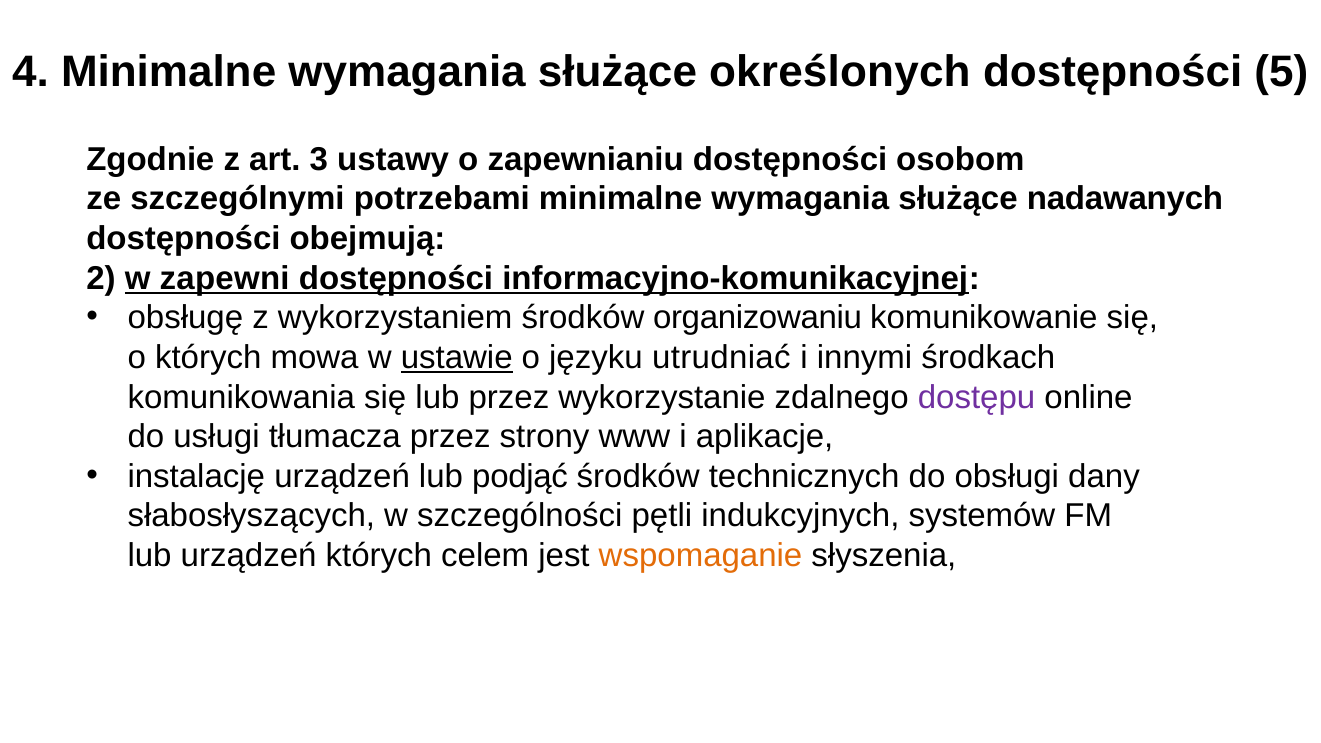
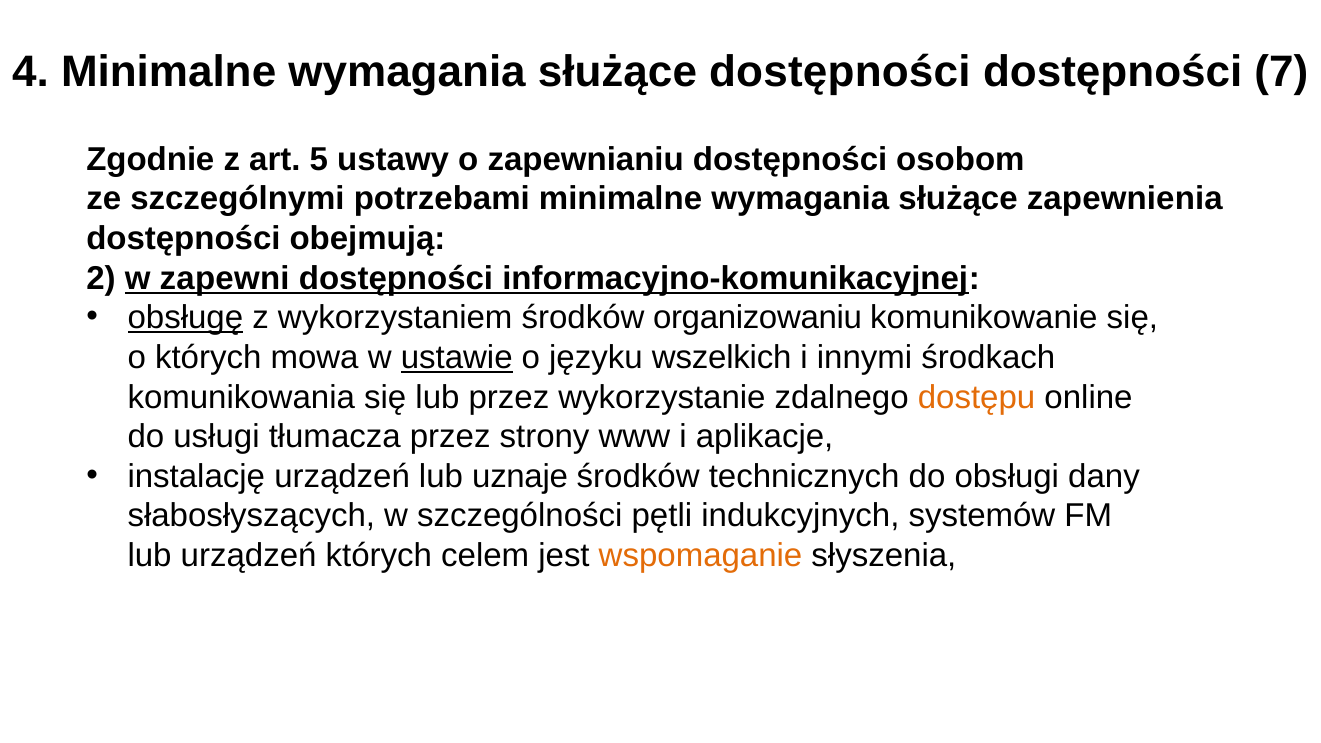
służące określonych: określonych -> dostępności
5: 5 -> 7
3: 3 -> 5
nadawanych: nadawanych -> zapewnienia
obsługę underline: none -> present
utrudniać: utrudniać -> wszelkich
dostępu colour: purple -> orange
podjąć: podjąć -> uznaje
